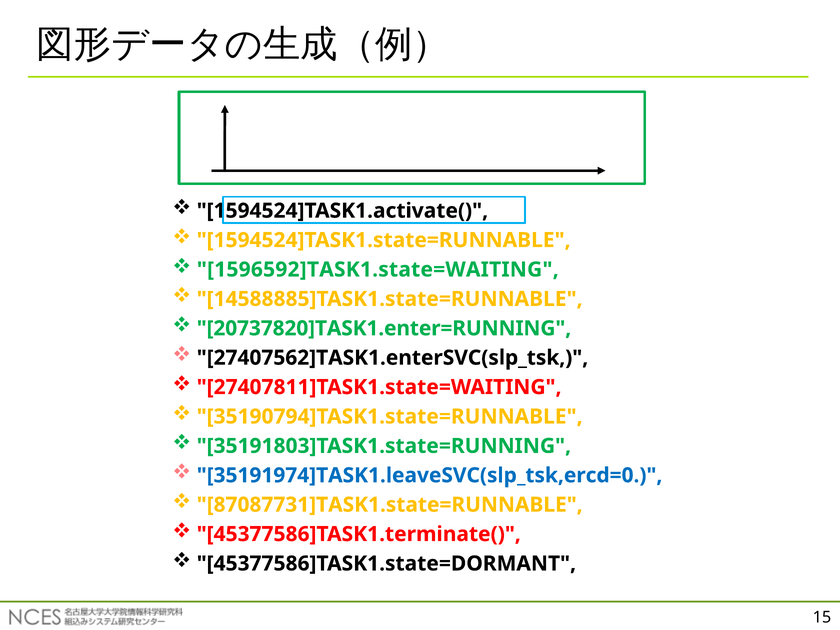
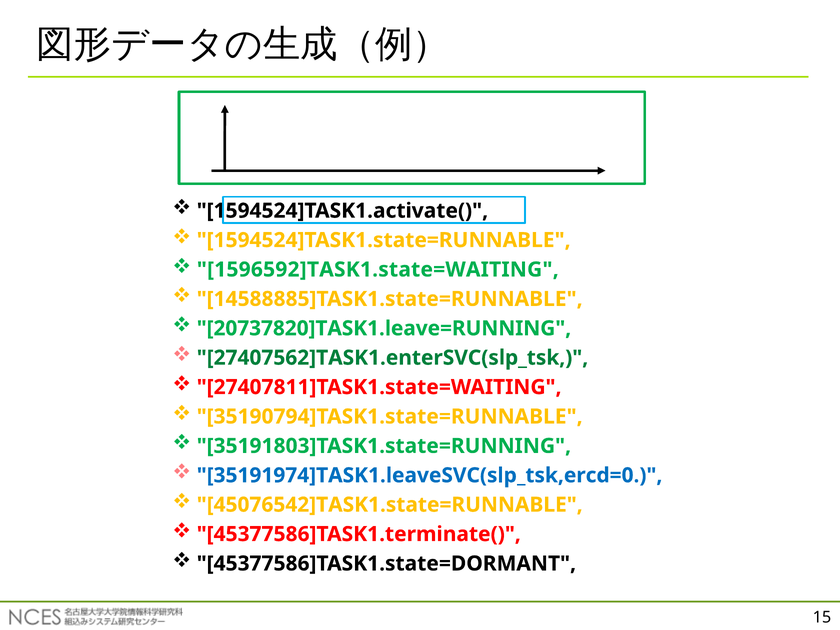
20737820]TASK1.enter=RUNNING: 20737820]TASK1.enter=RUNNING -> 20737820]TASK1.leave=RUNNING
27407562]TASK1.enterSVC(slp_tsk colour: black -> green
87087731]TASK1.state=RUNNABLE: 87087731]TASK1.state=RUNNABLE -> 45076542]TASK1.state=RUNNABLE
